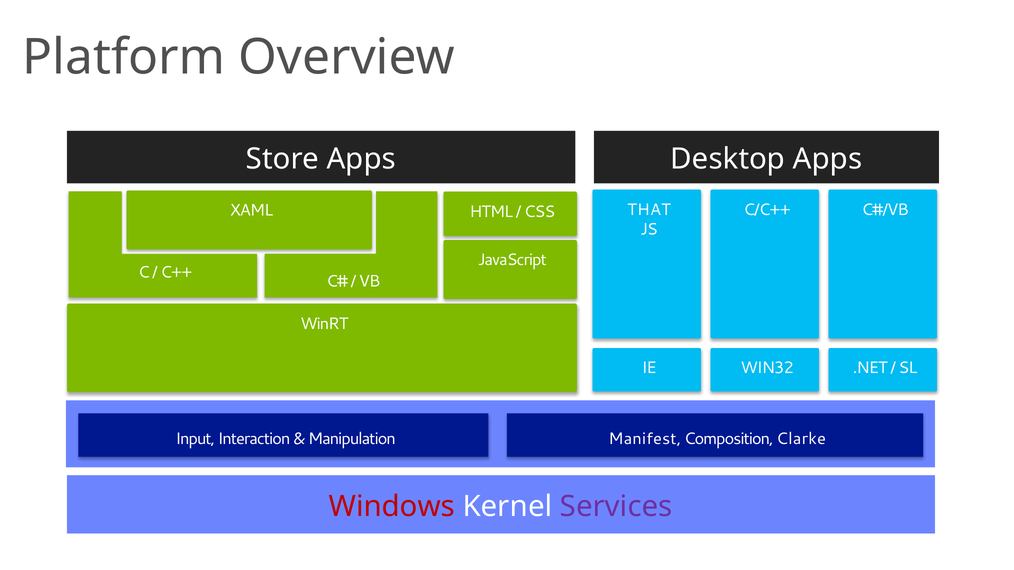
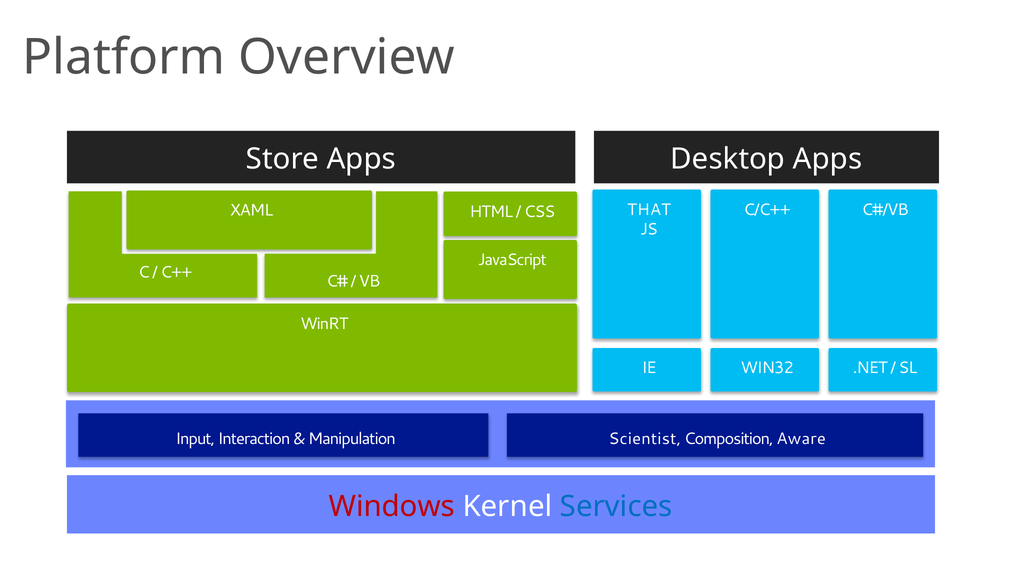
Manifest: Manifest -> Scientist
Clarke: Clarke -> Aware
Services colour: purple -> blue
